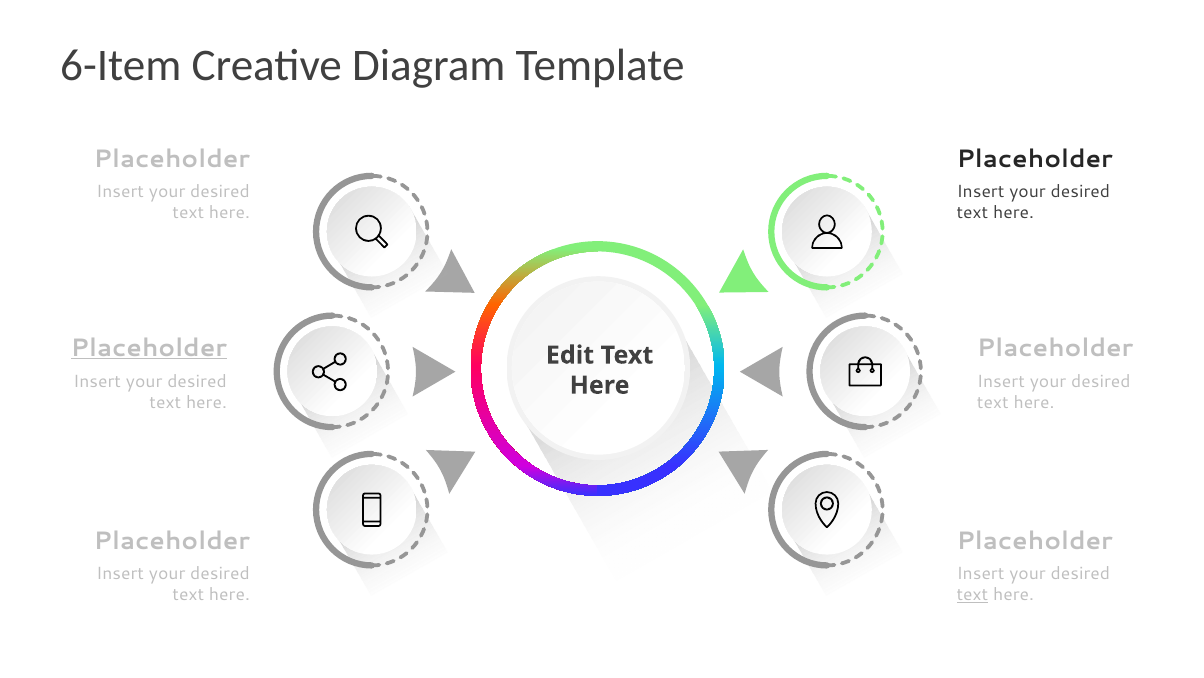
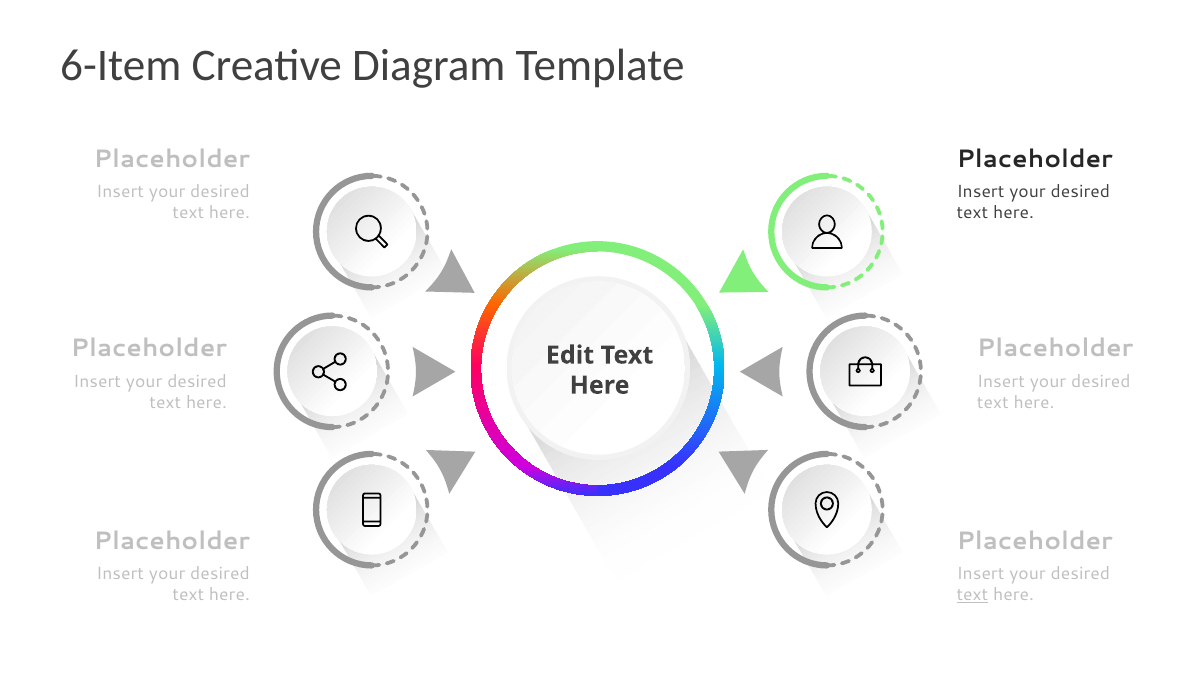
Placeholder at (149, 348) underline: present -> none
